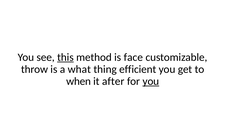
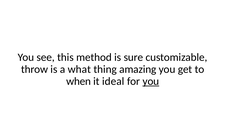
this underline: present -> none
face: face -> sure
efficient: efficient -> amazing
after: after -> ideal
